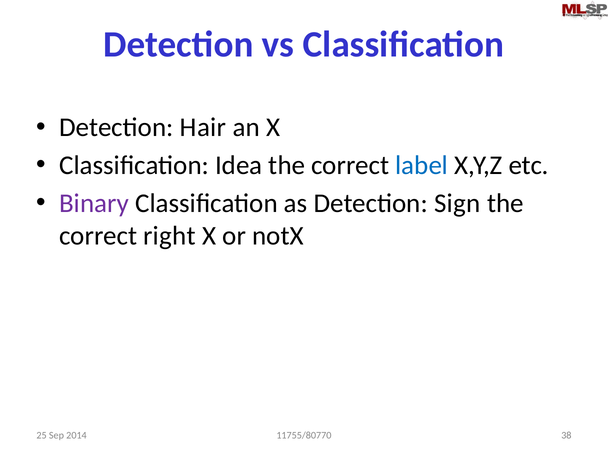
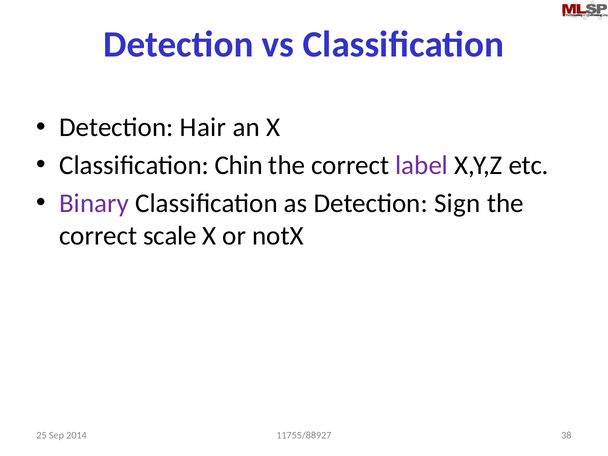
Idea: Idea -> Chin
label colour: blue -> purple
right: right -> scale
11755/80770: 11755/80770 -> 11755/88927
